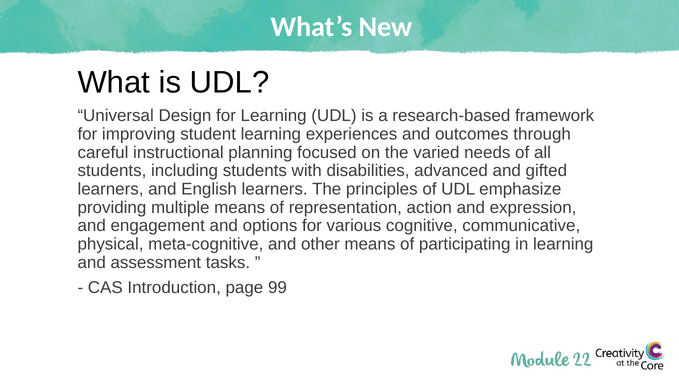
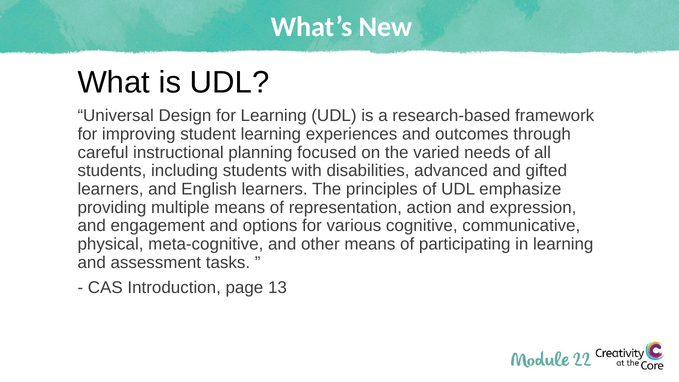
99: 99 -> 13
